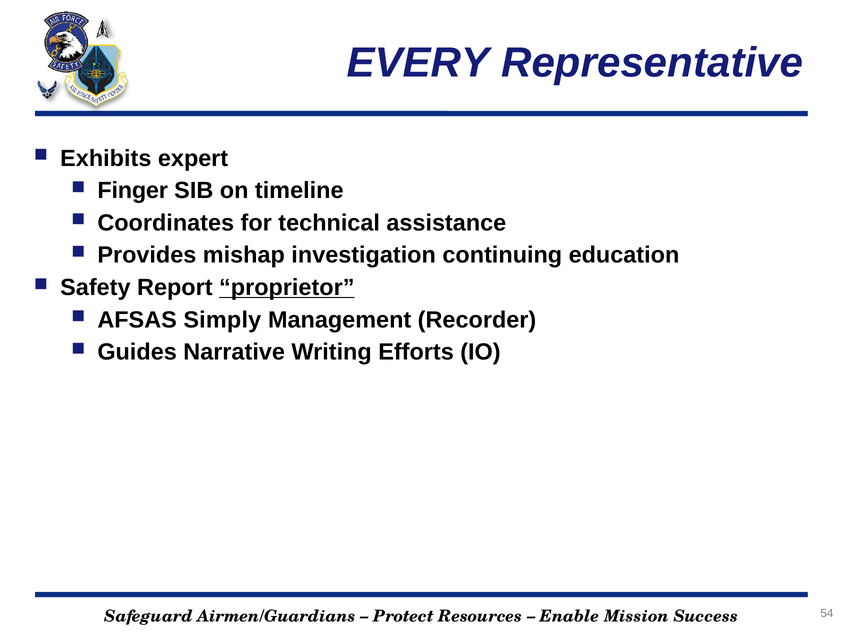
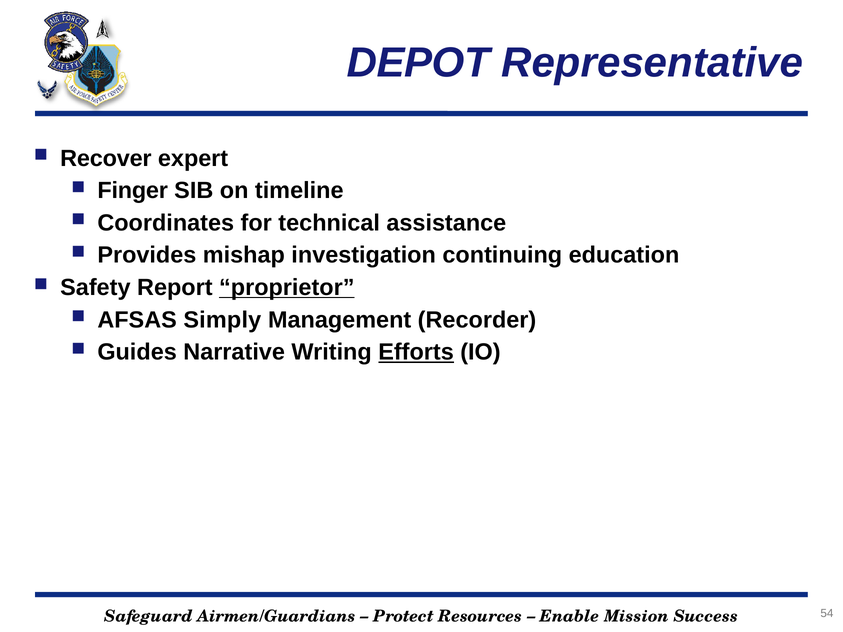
EVERY: EVERY -> DEPOT
Exhibits: Exhibits -> Recover
Efforts underline: none -> present
